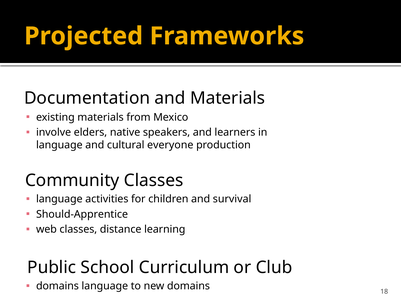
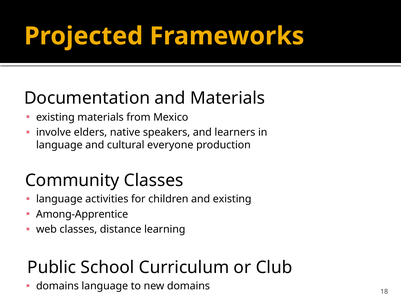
and survival: survival -> existing
Should-Apprentice: Should-Apprentice -> Among-Apprentice
